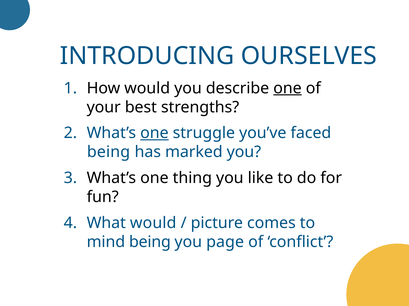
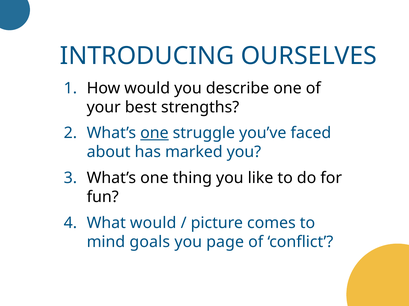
one at (287, 88) underline: present -> none
being at (109, 152): being -> about
mind being: being -> goals
